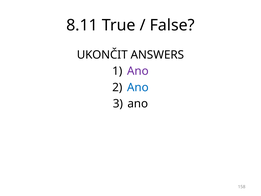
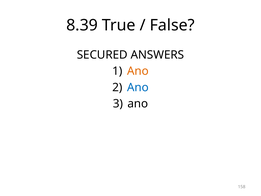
8.11: 8.11 -> 8.39
UKONČIT: UKONČIT -> SECURED
Ano at (138, 71) colour: purple -> orange
